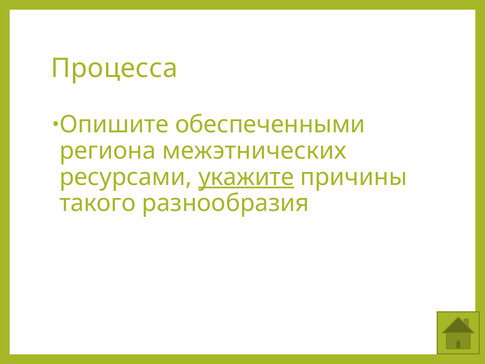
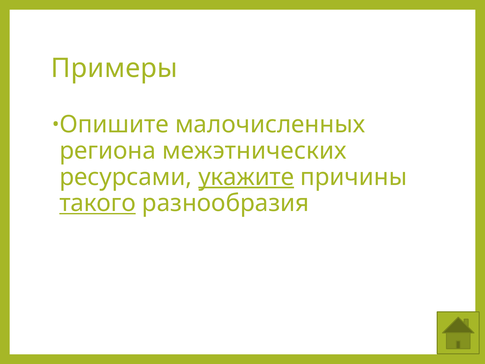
Процесса: Процесса -> Примеры
обеспеченными: обеспеченными -> малочисленных
такого underline: none -> present
